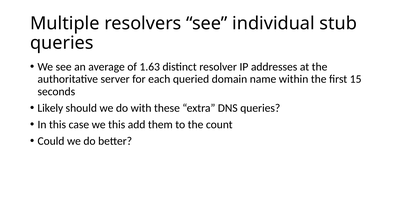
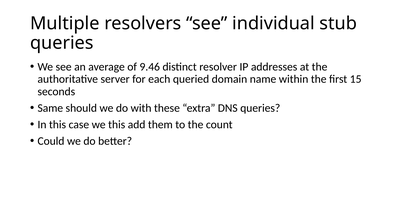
1.63: 1.63 -> 9.46
Likely: Likely -> Same
